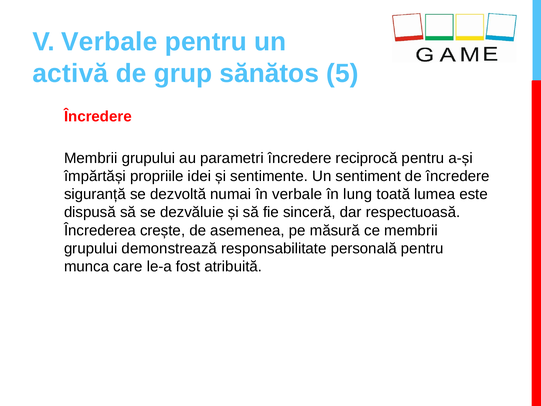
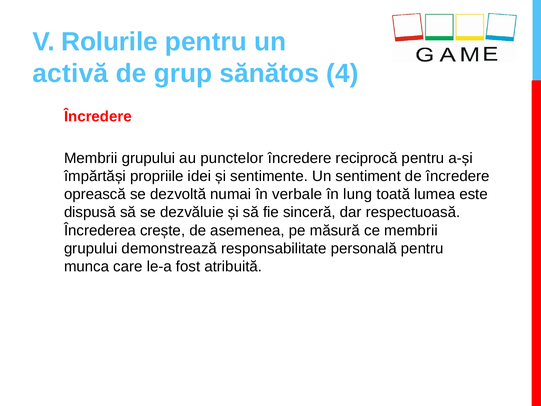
V Verbale: Verbale -> Rolurile
5: 5 -> 4
parametri: parametri -> punctelor
siguranță: siguranță -> oprească
